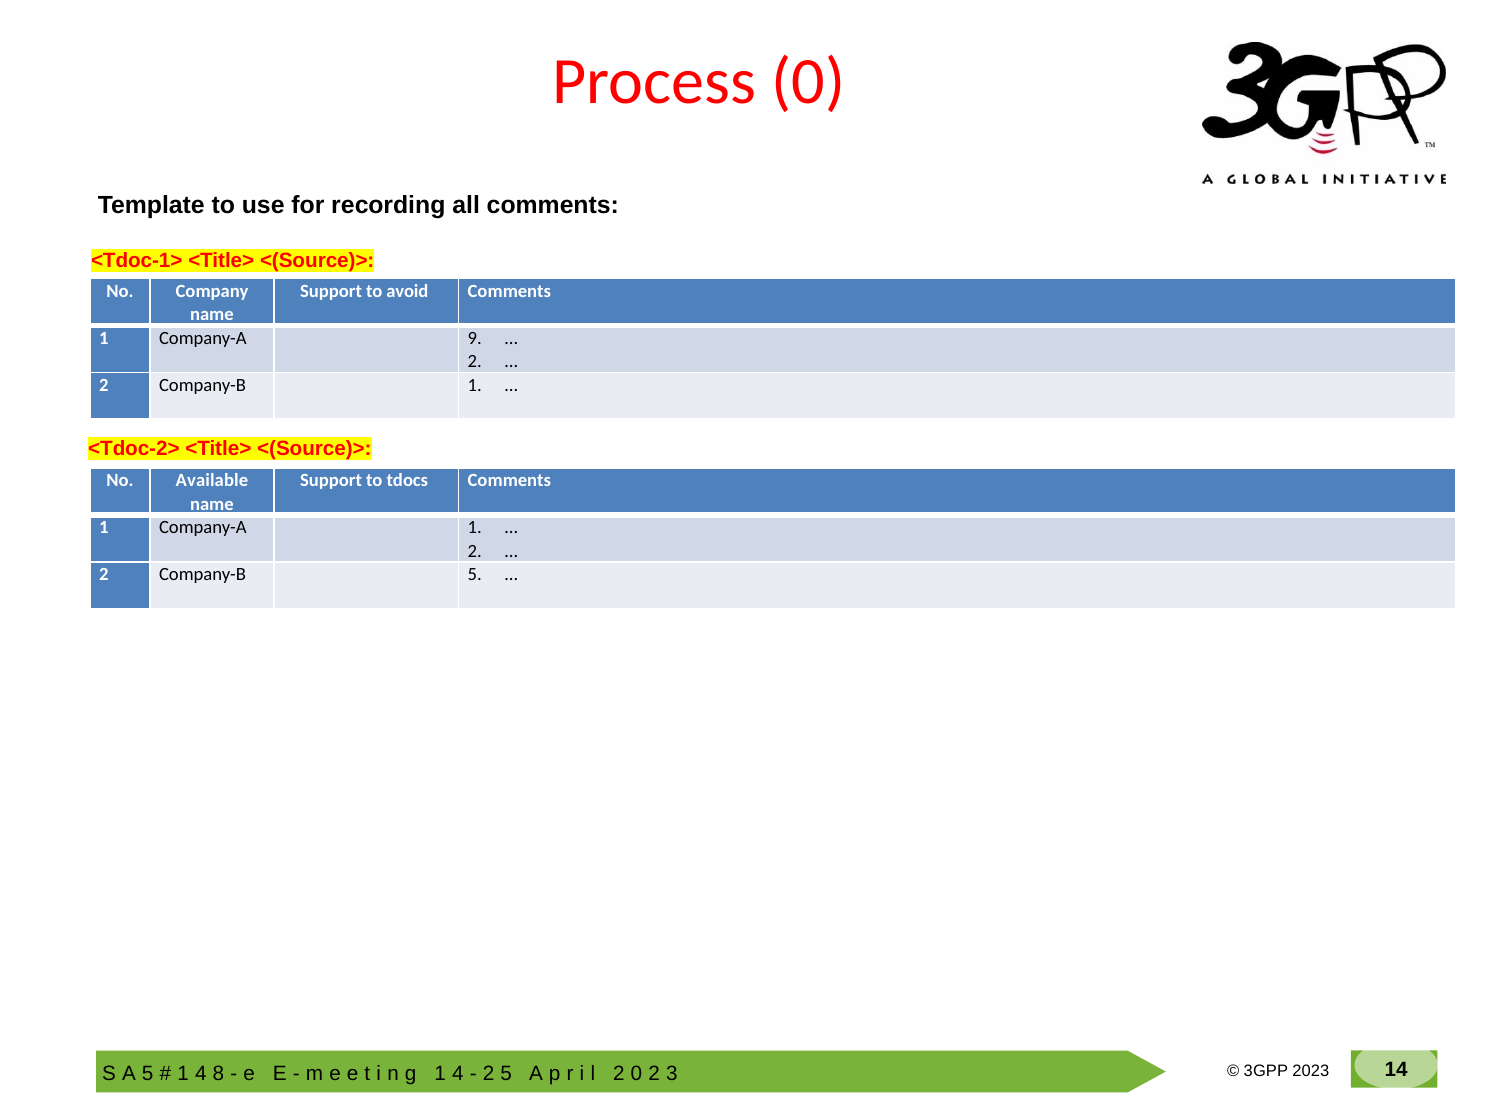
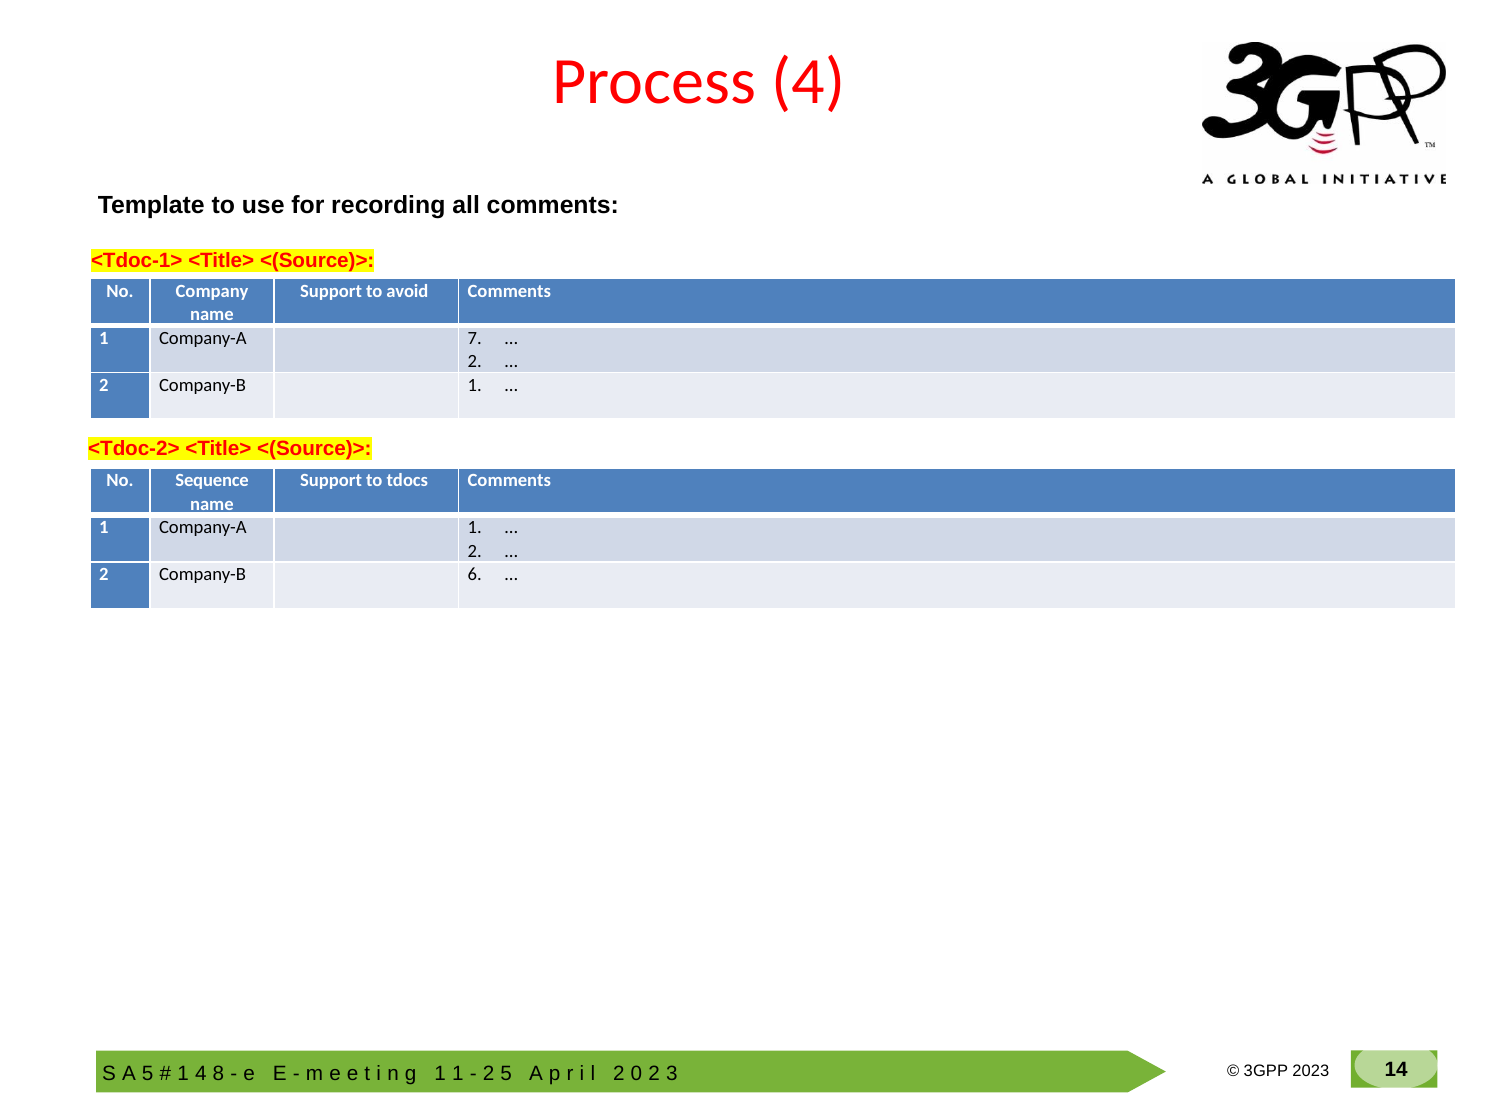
Process 0: 0 -> 4
9: 9 -> 7
Available: Available -> Sequence
Company-B 5: 5 -> 6
4 at (458, 1074): 4 -> 1
